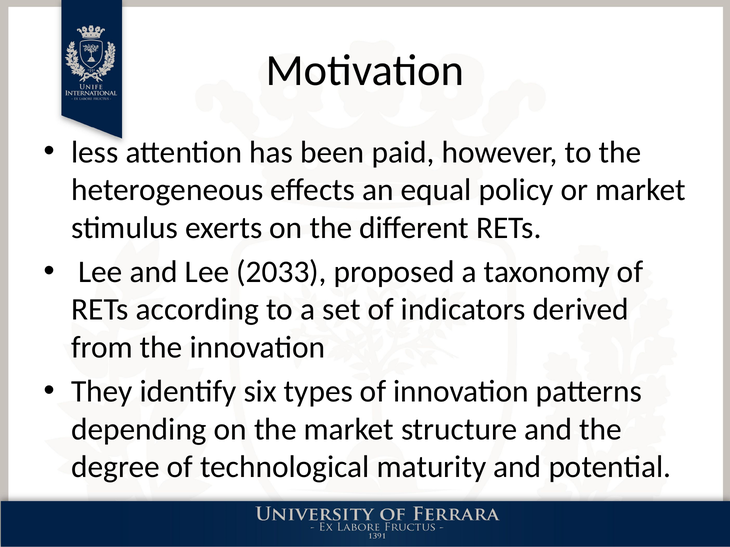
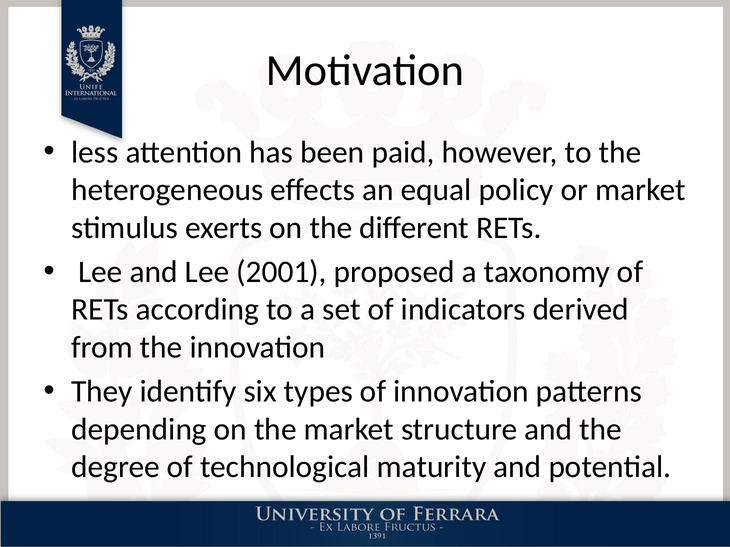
2033: 2033 -> 2001
